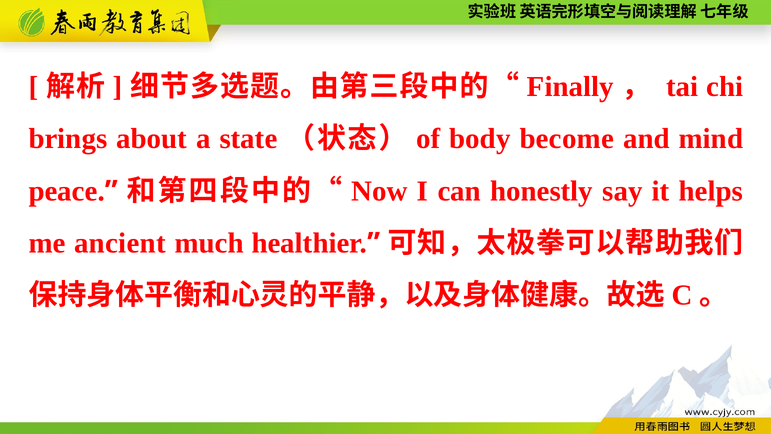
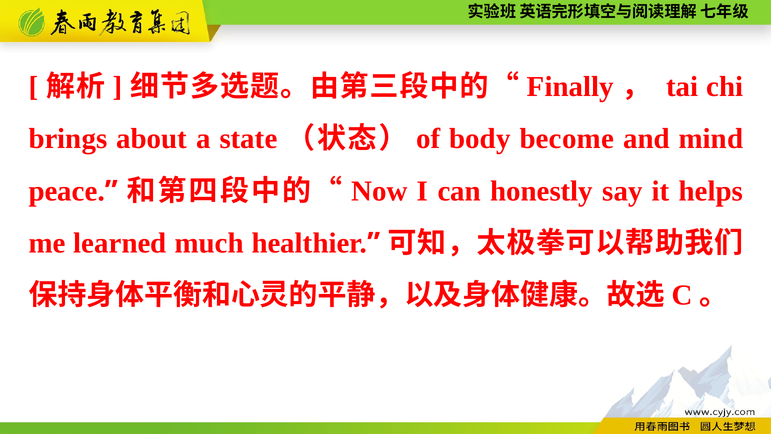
ancient: ancient -> learned
